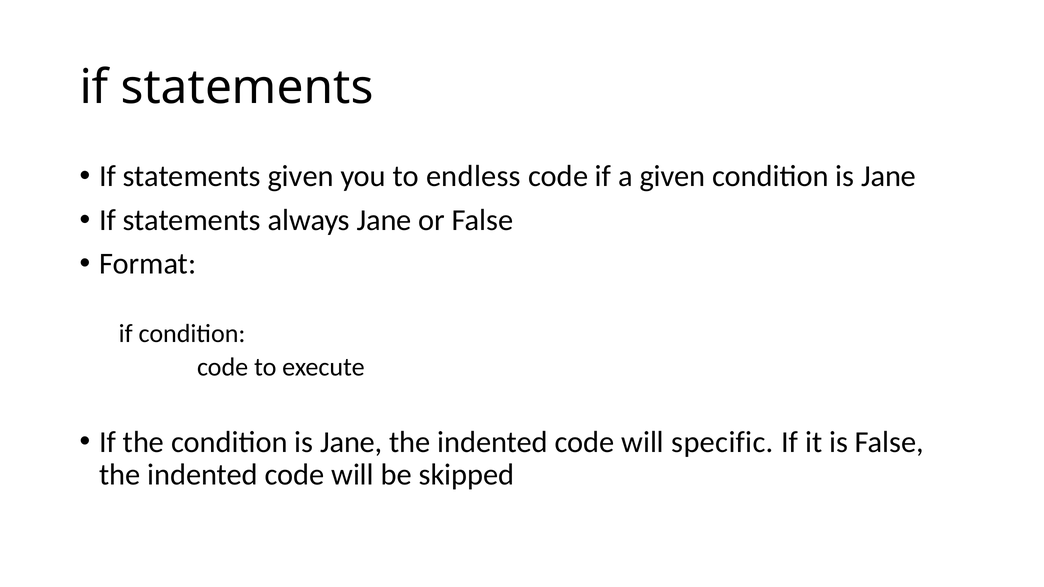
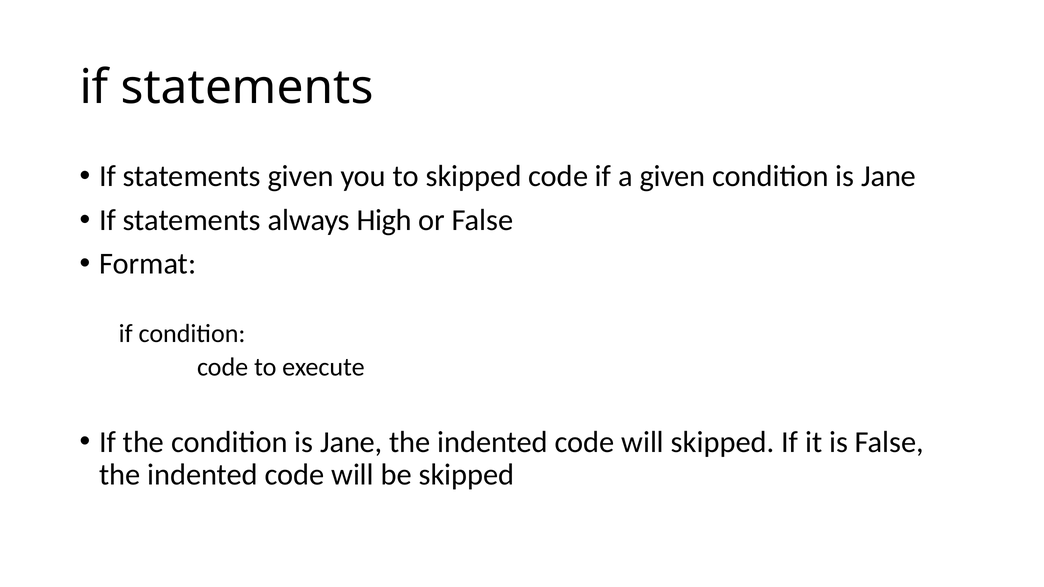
to endless: endless -> skipped
always Jane: Jane -> High
will specific: specific -> skipped
